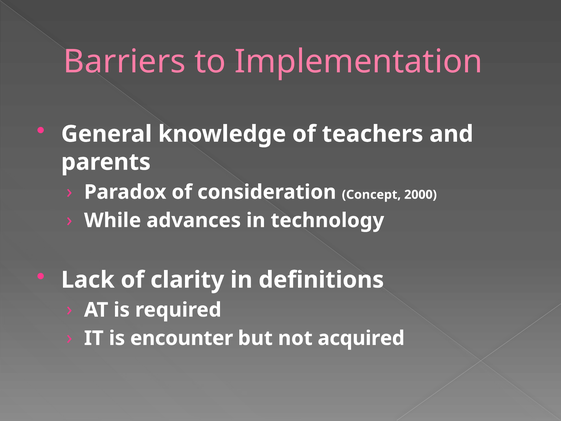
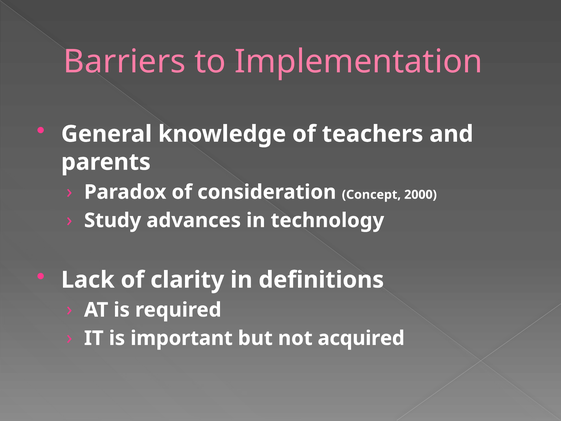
While: While -> Study
encounter: encounter -> important
